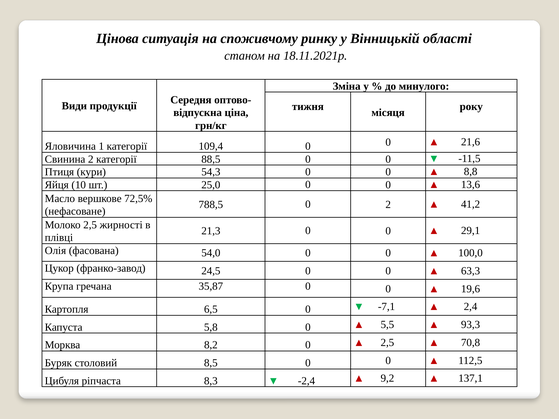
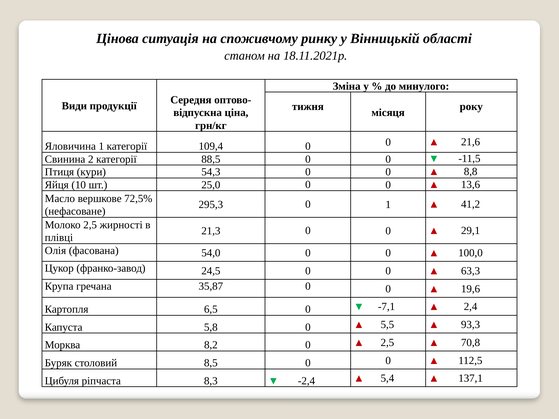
788,5: 788,5 -> 295,3
0 2: 2 -> 1
9,2: 9,2 -> 5,4
